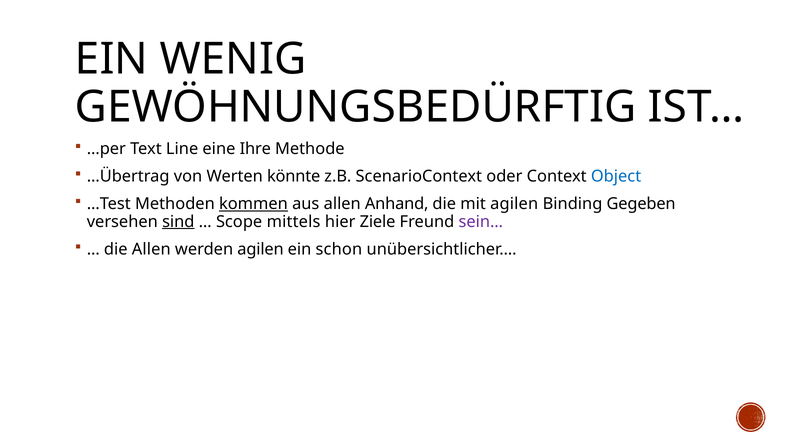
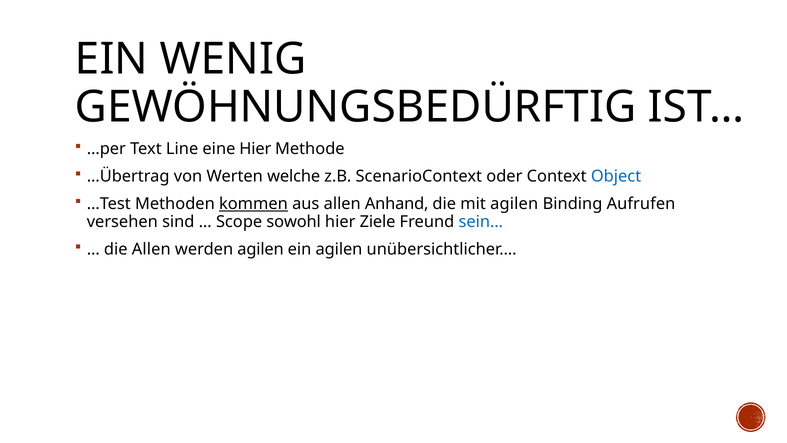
eine Ihre: Ihre -> Hier
könnte: könnte -> welche
Gegeben: Gegeben -> Aufrufen
sind underline: present -> none
mittels: mittels -> sowohl
sein… colour: purple -> blue
ein schon: schon -> agilen
